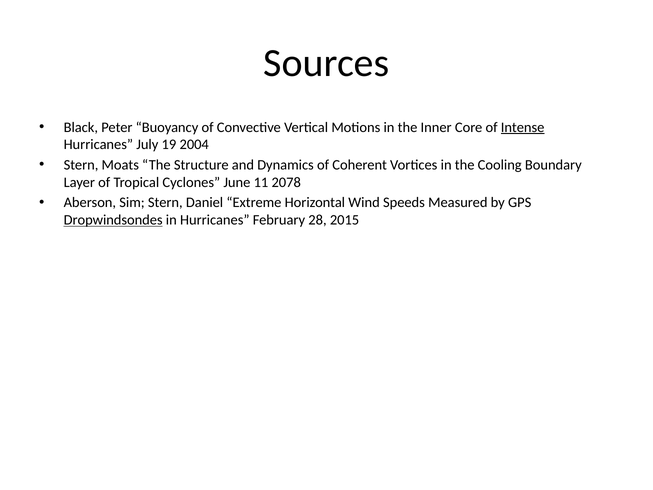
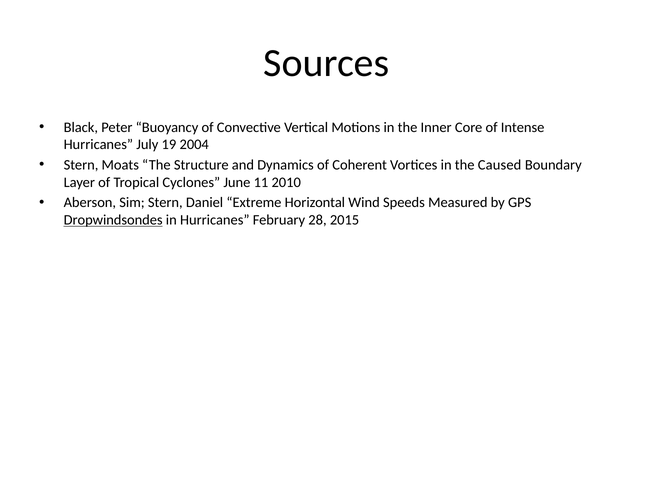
Intense underline: present -> none
Cooling: Cooling -> Caused
2078: 2078 -> 2010
